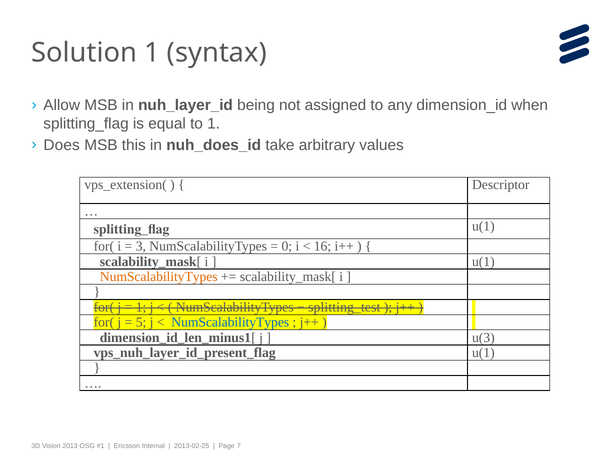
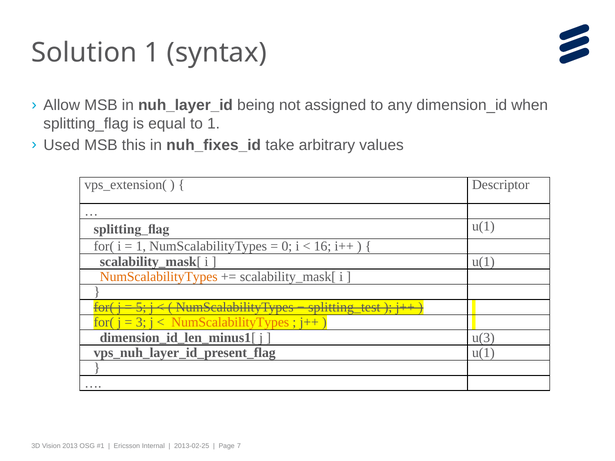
Does: Does -> Used
nuh_does_id: nuh_does_id -> nuh_fixes_id
3 at (141, 246): 3 -> 1
1 at (141, 307): 1 -> 5
5: 5 -> 3
NumScalabilityTypes at (230, 322) colour: blue -> orange
